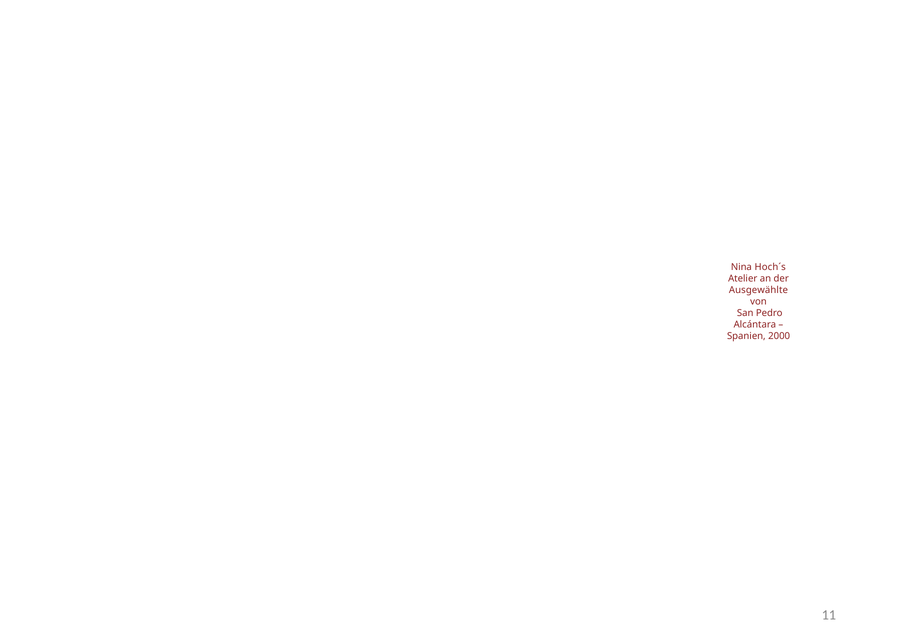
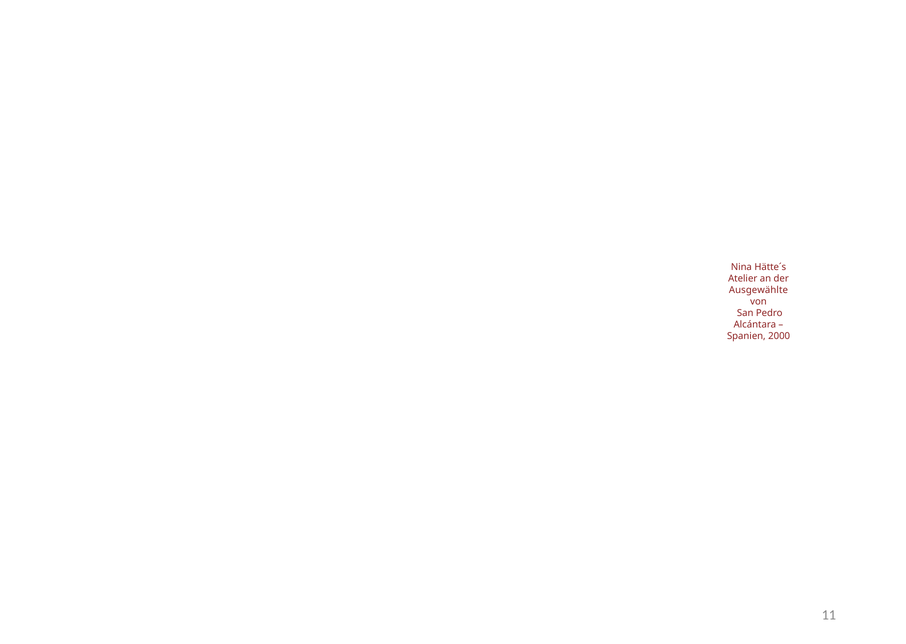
Hoch´s: Hoch´s -> Hätte´s
